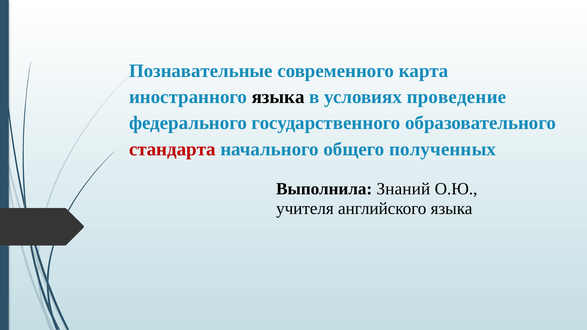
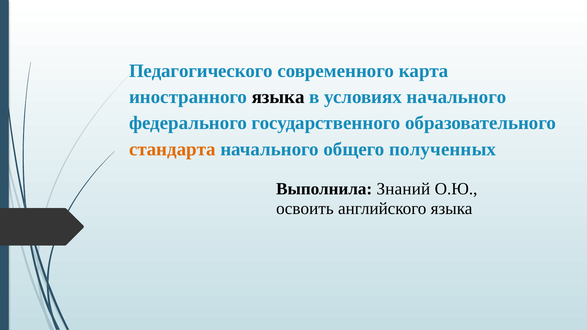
Познавательные: Познавательные -> Педагогического
условиях проведение: проведение -> начального
стандарта colour: red -> orange
учителя: учителя -> освоить
